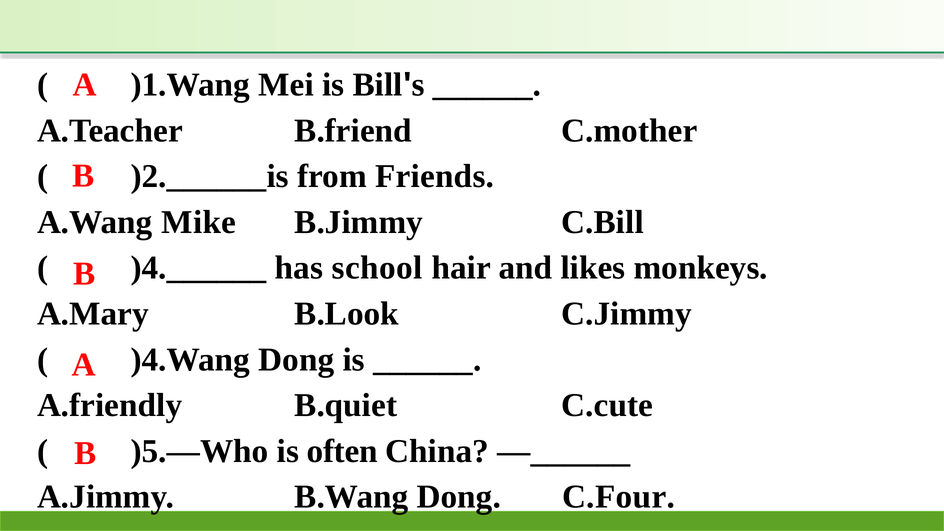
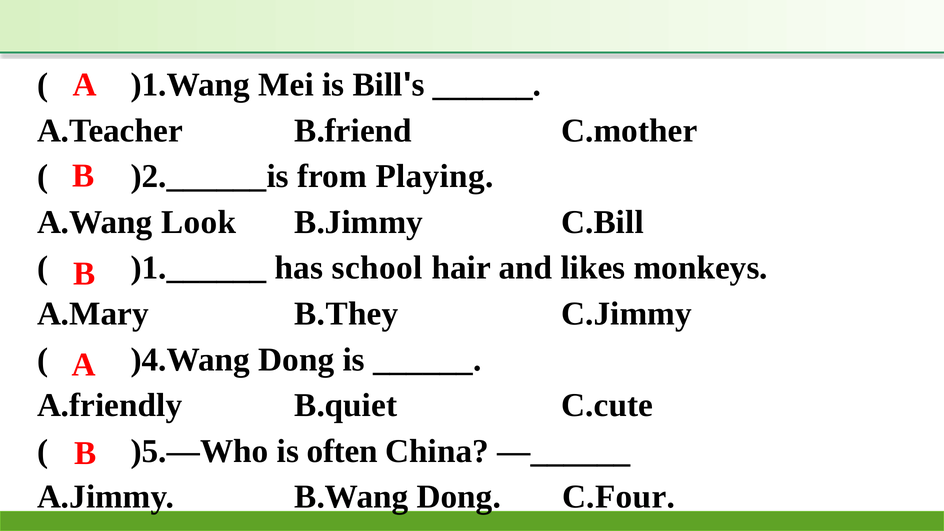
Friends: Friends -> Playing
Mike: Mike -> Look
)4.______: )4.______ -> )1.______
B.Look: B.Look -> B.They
